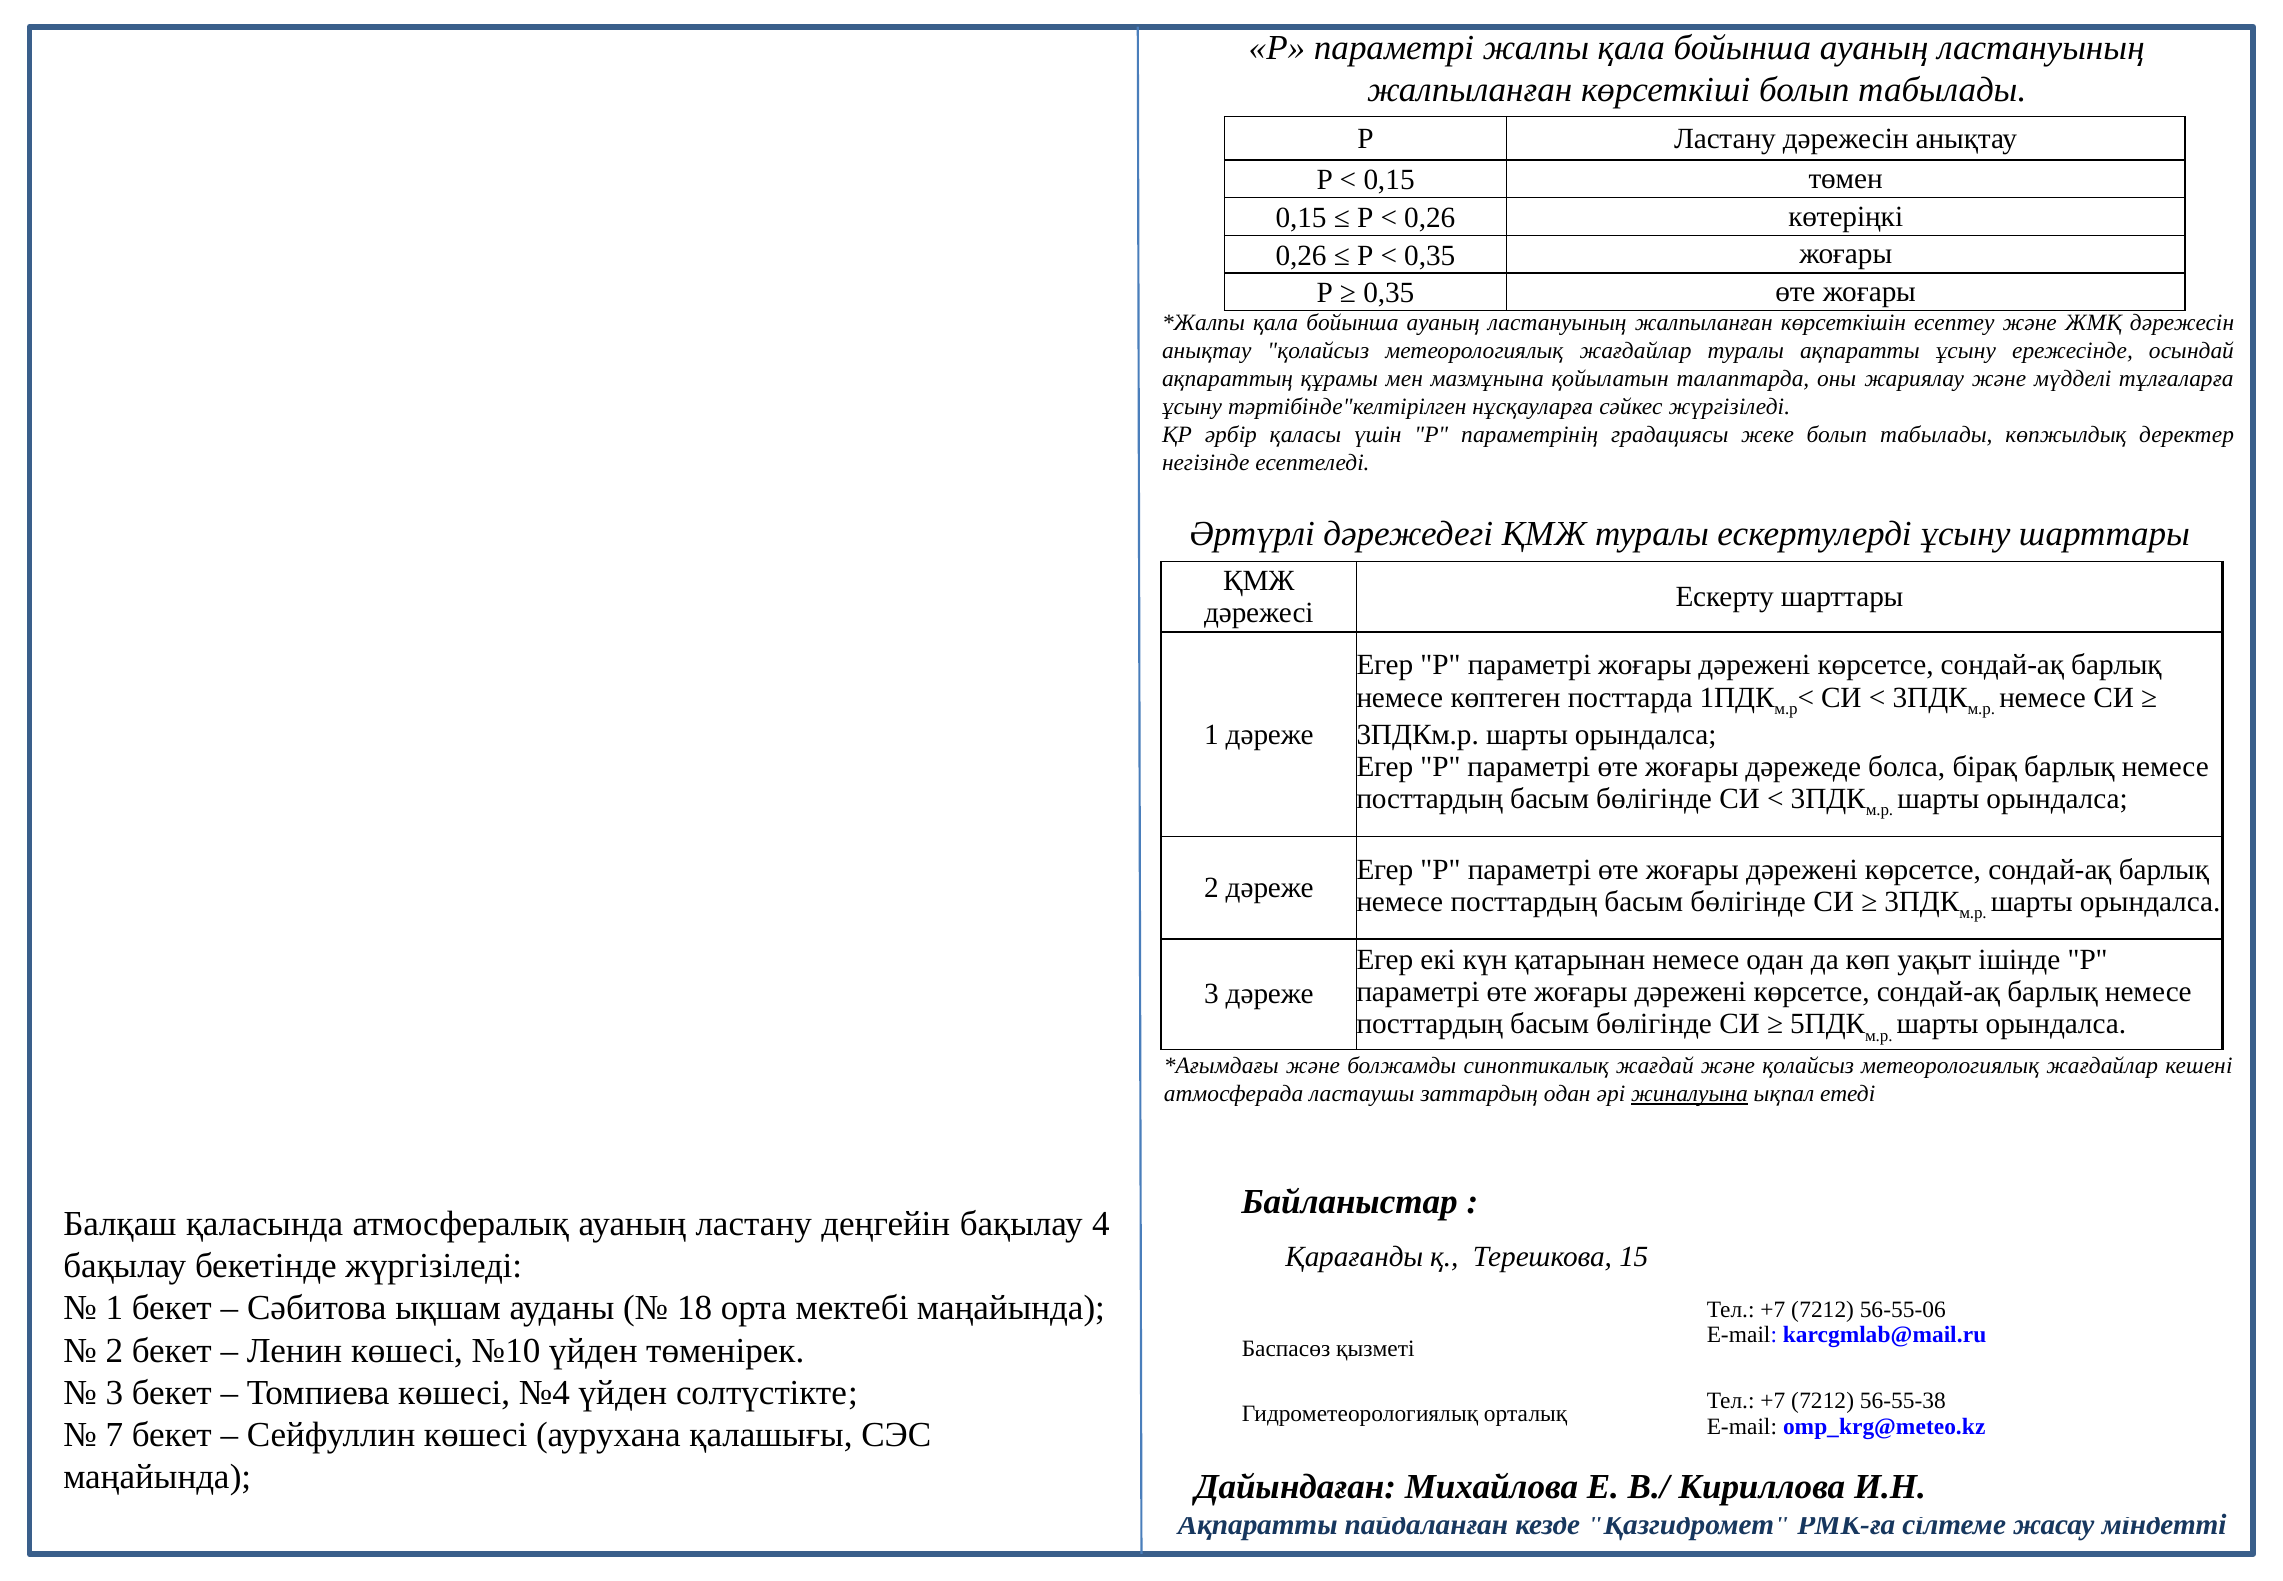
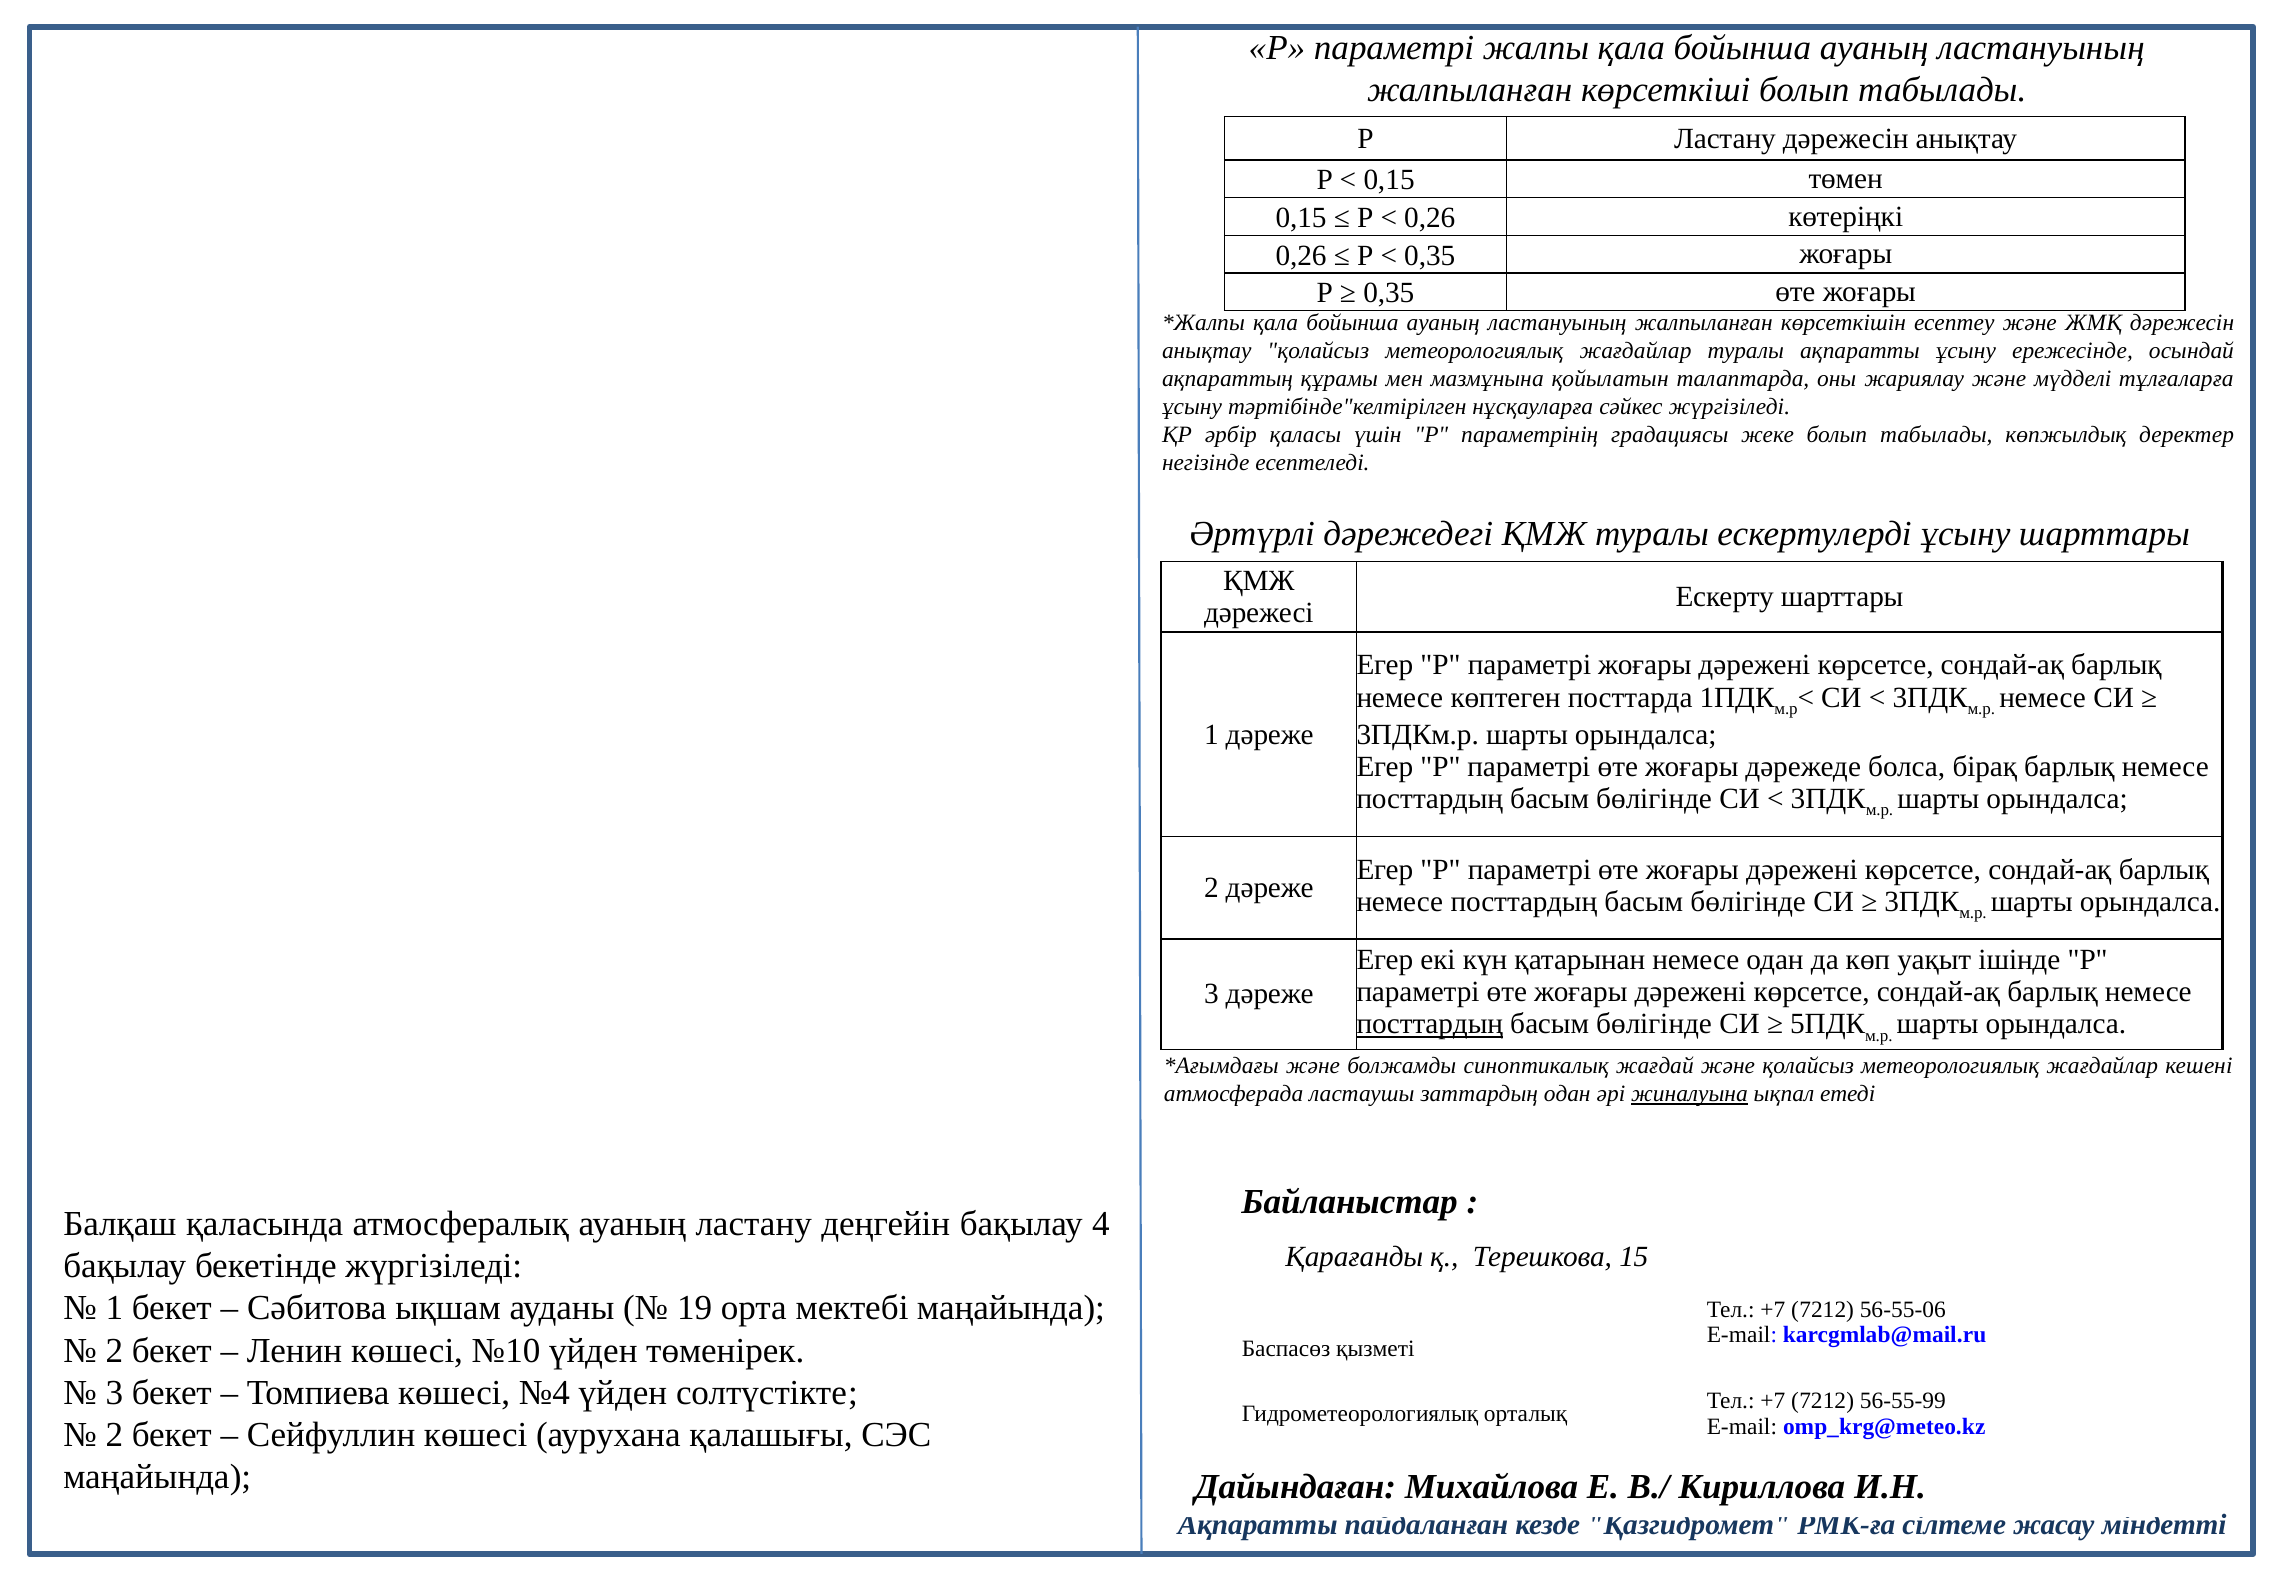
посттардың at (1430, 1024) underline: none -> present
18: 18 -> 19
56-55-38: 56-55-38 -> 56-55-99
7 at (114, 1434): 7 -> 2
